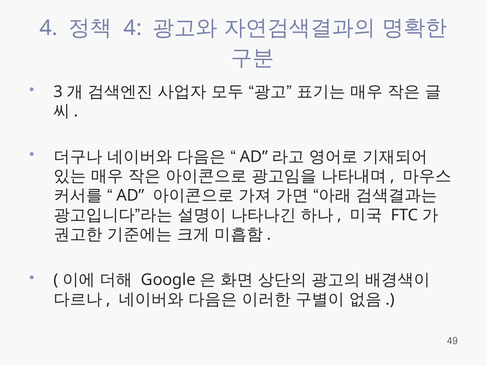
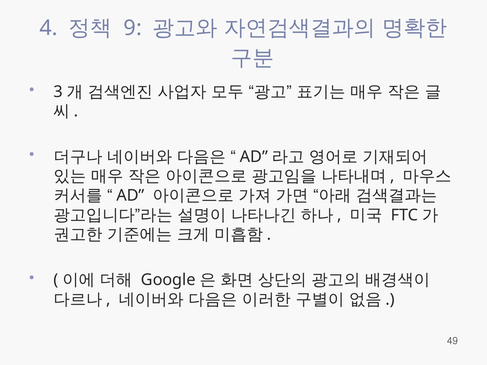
4 at (133, 28): 4 -> 9
